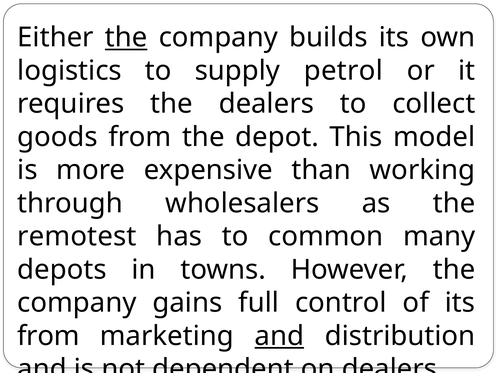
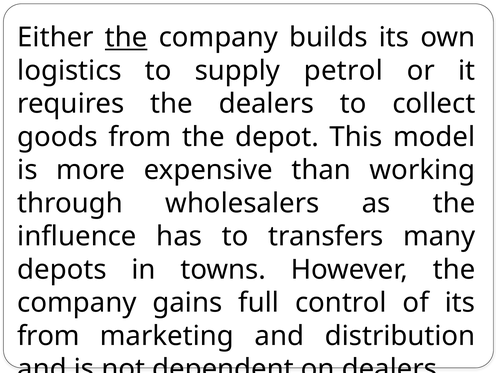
remotest: remotest -> influence
common: common -> transfers
and at (279, 336) underline: present -> none
